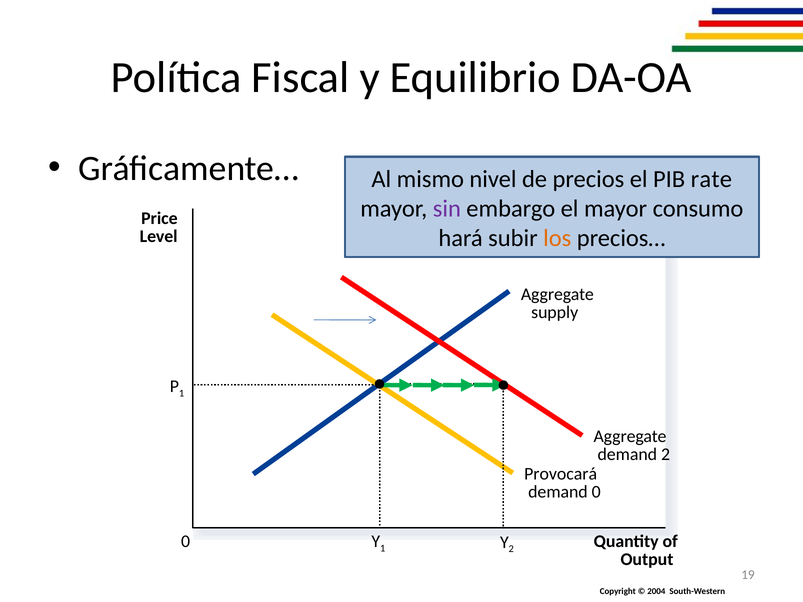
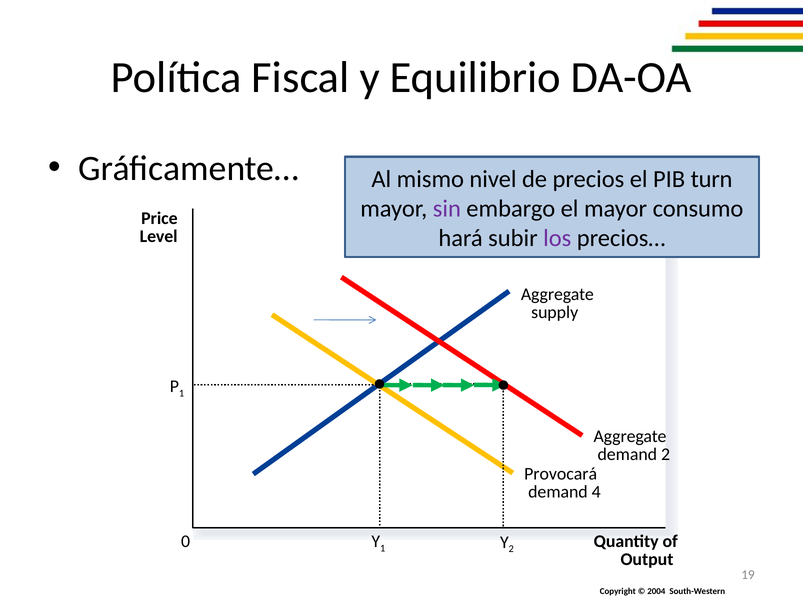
rate: rate -> turn
los colour: orange -> purple
demand 0: 0 -> 4
